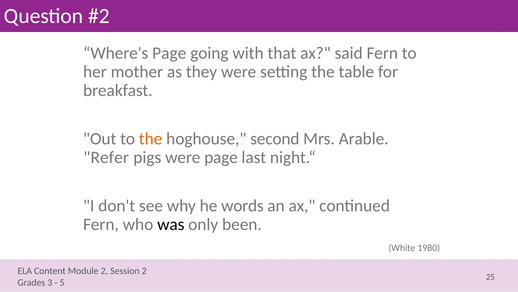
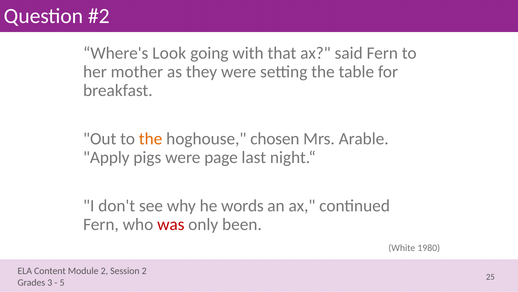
Where's Page: Page -> Look
second: second -> chosen
Refer: Refer -> Apply
was colour: black -> red
